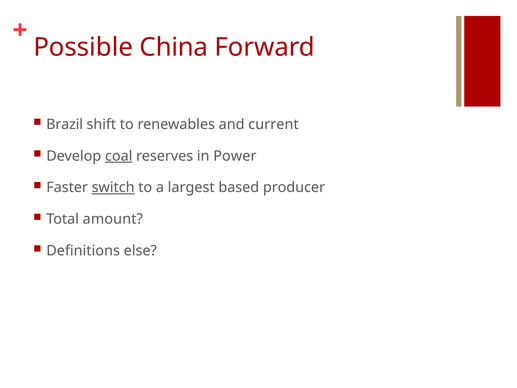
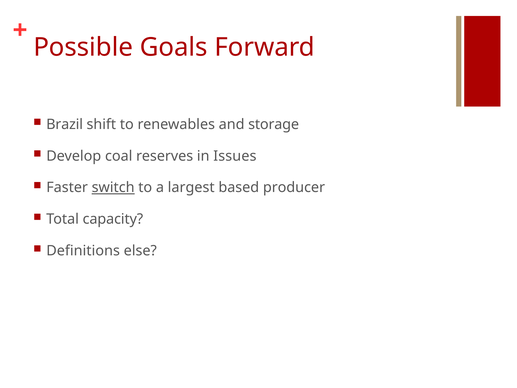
China: China -> Goals
current: current -> storage
coal underline: present -> none
Power: Power -> Issues
amount: amount -> capacity
